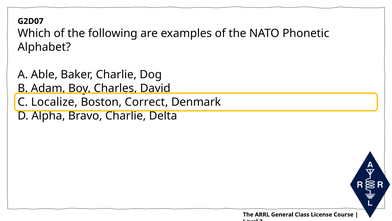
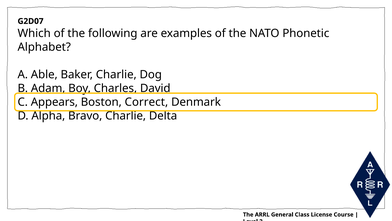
Localize: Localize -> Appears
